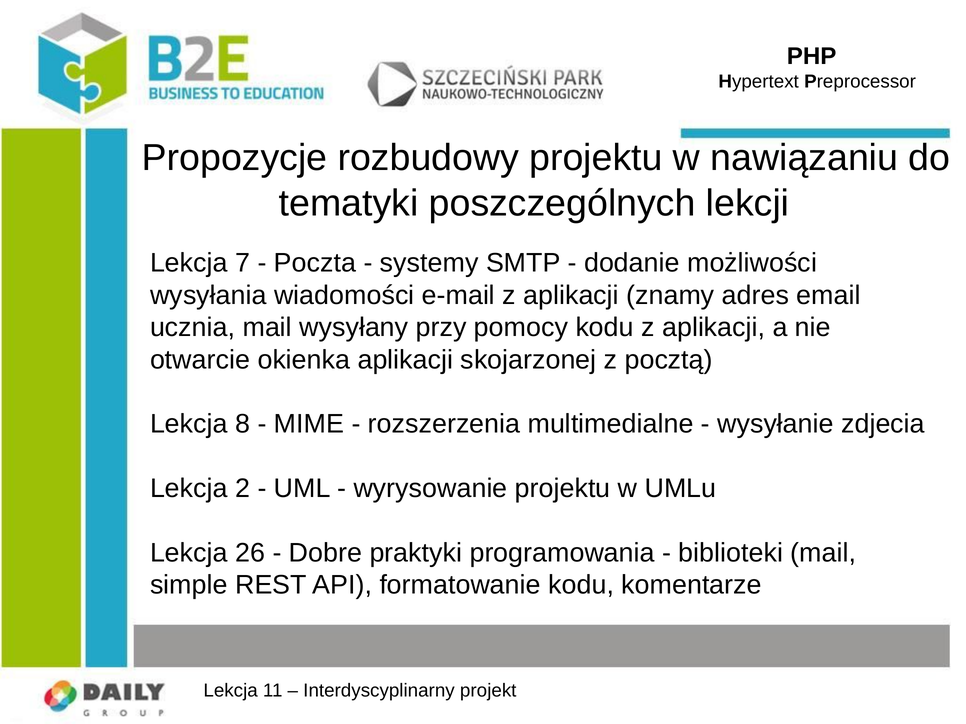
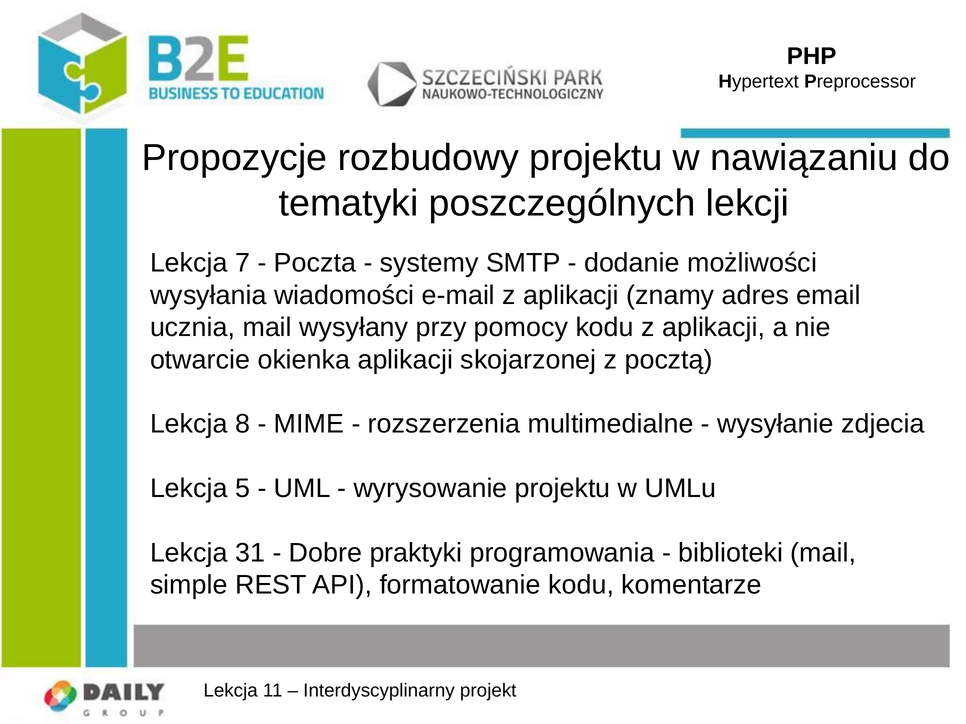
2: 2 -> 5
26: 26 -> 31
